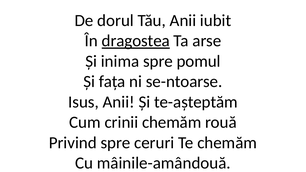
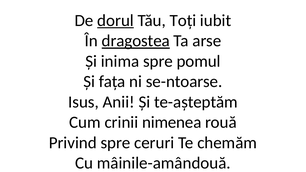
dorul underline: none -> present
Tău Anii: Anii -> Toți
crinii chemăm: chemăm -> nimenea
